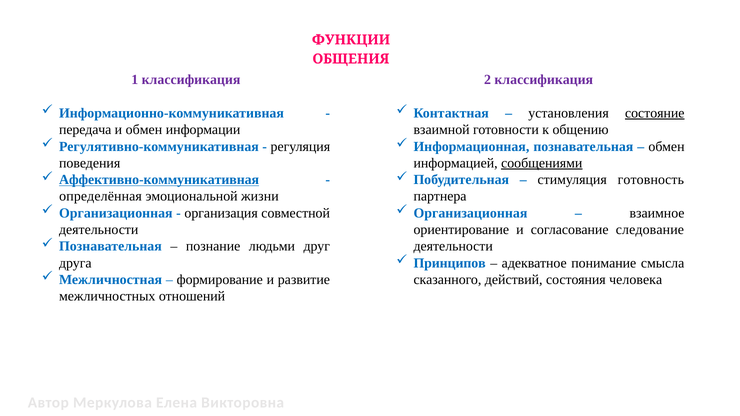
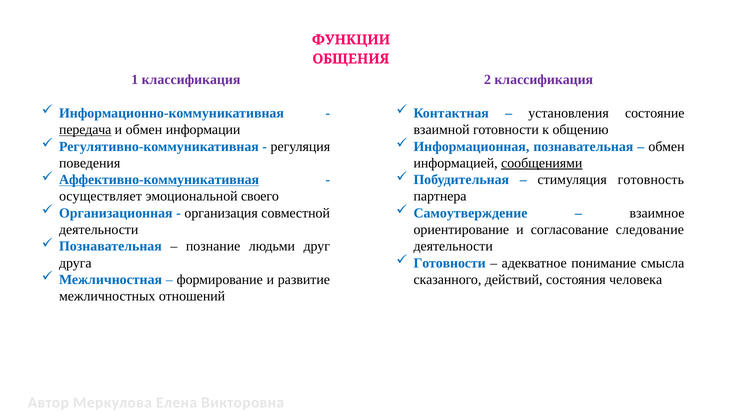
состояние underline: present -> none
передача underline: none -> present
определённая: определённая -> осуществляет
жизни: жизни -> своего
Организационная at (470, 213): Организационная -> Самоутверждение
Принципов at (450, 263): Принципов -> Готовности
